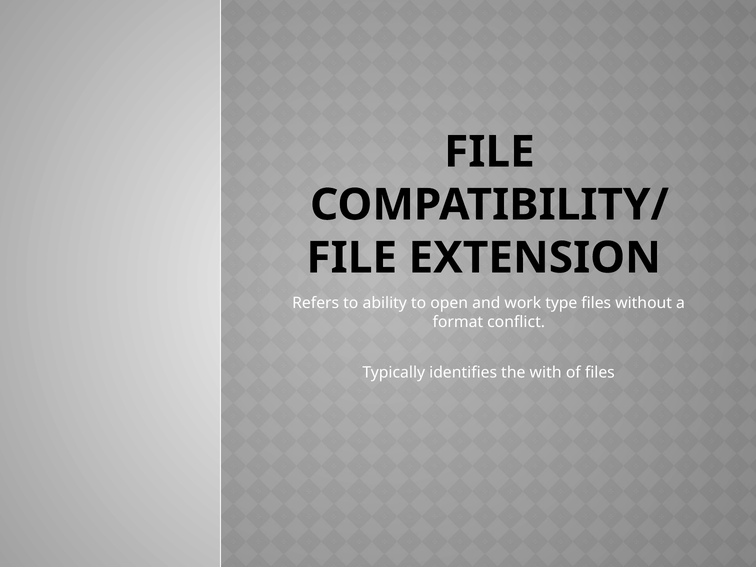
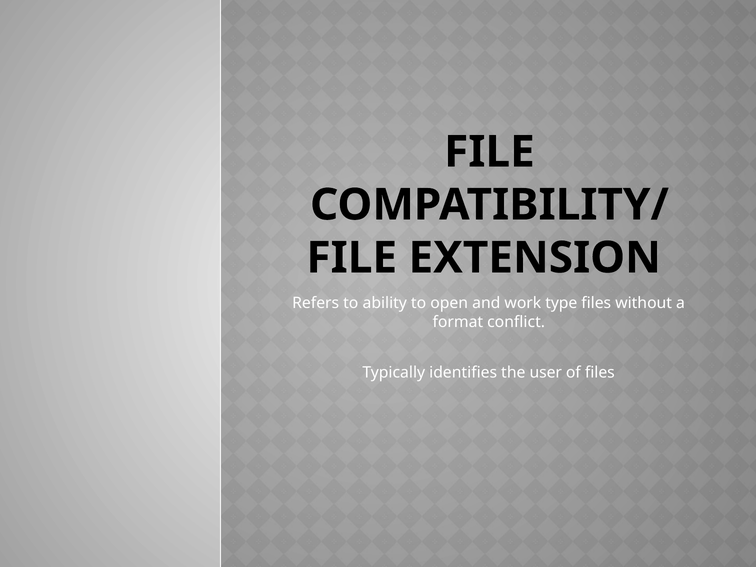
with: with -> user
